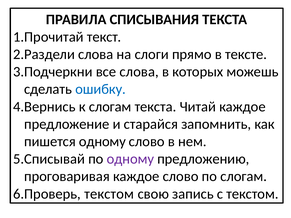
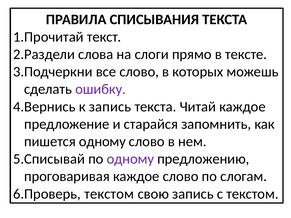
все слова: слова -> слово
ошибку colour: blue -> purple
к слогам: слогам -> запись
